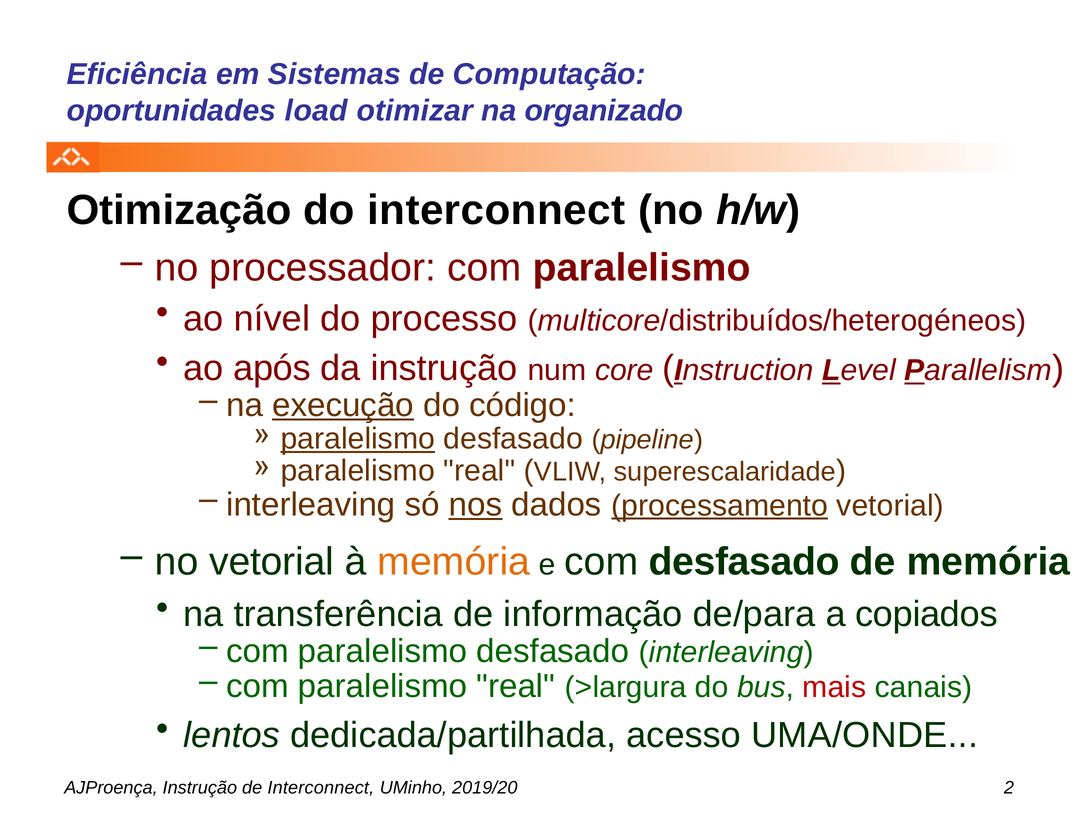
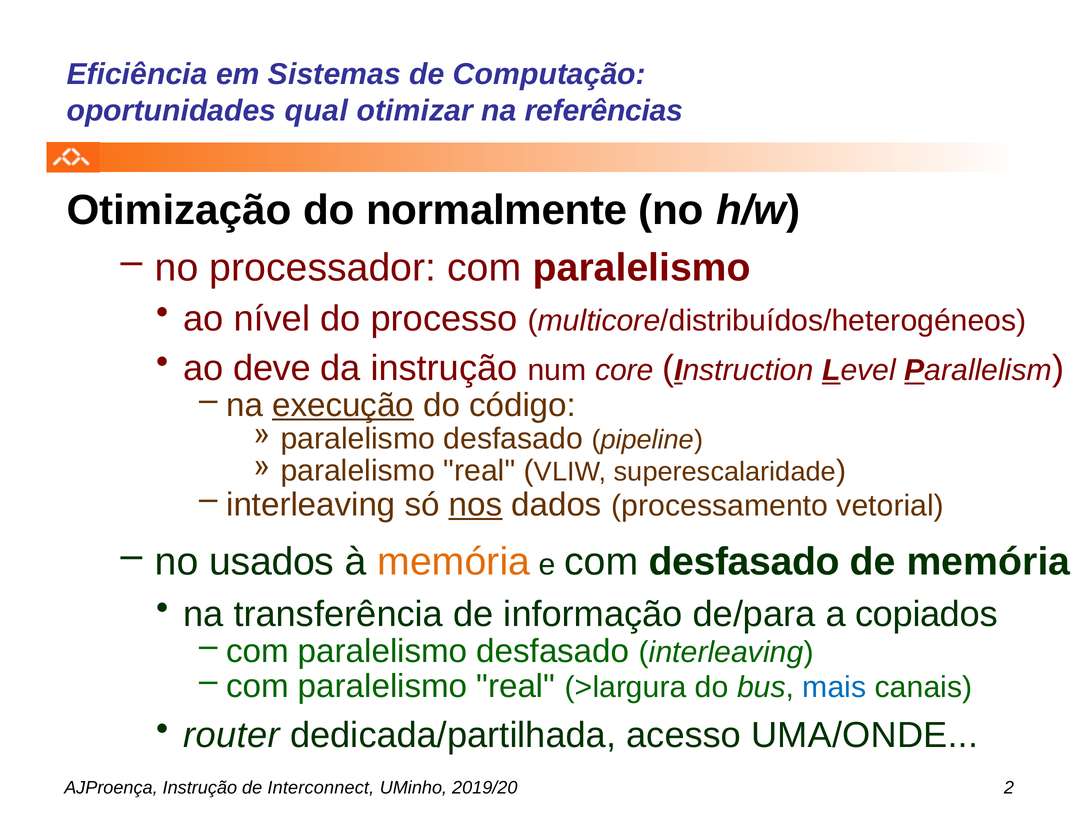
load: load -> qual
organizado: organizado -> referências
do interconnect: interconnect -> normalmente
após: após -> deve
paralelismo at (358, 439) underline: present -> none
processamento underline: present -> none
no vetorial: vetorial -> usados
mais colour: red -> blue
lentos: lentos -> router
